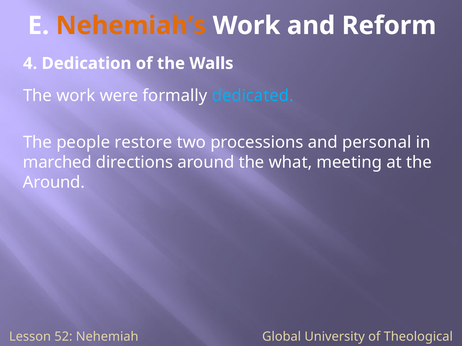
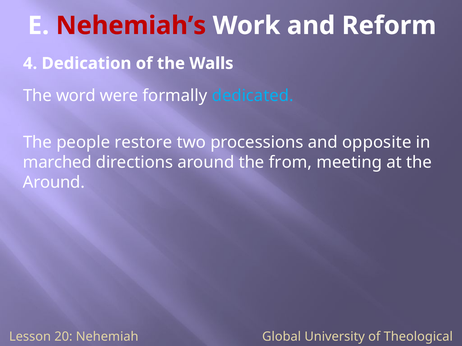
Nehemiah’s colour: orange -> red
The work: work -> word
personal: personal -> opposite
what: what -> from
52: 52 -> 20
